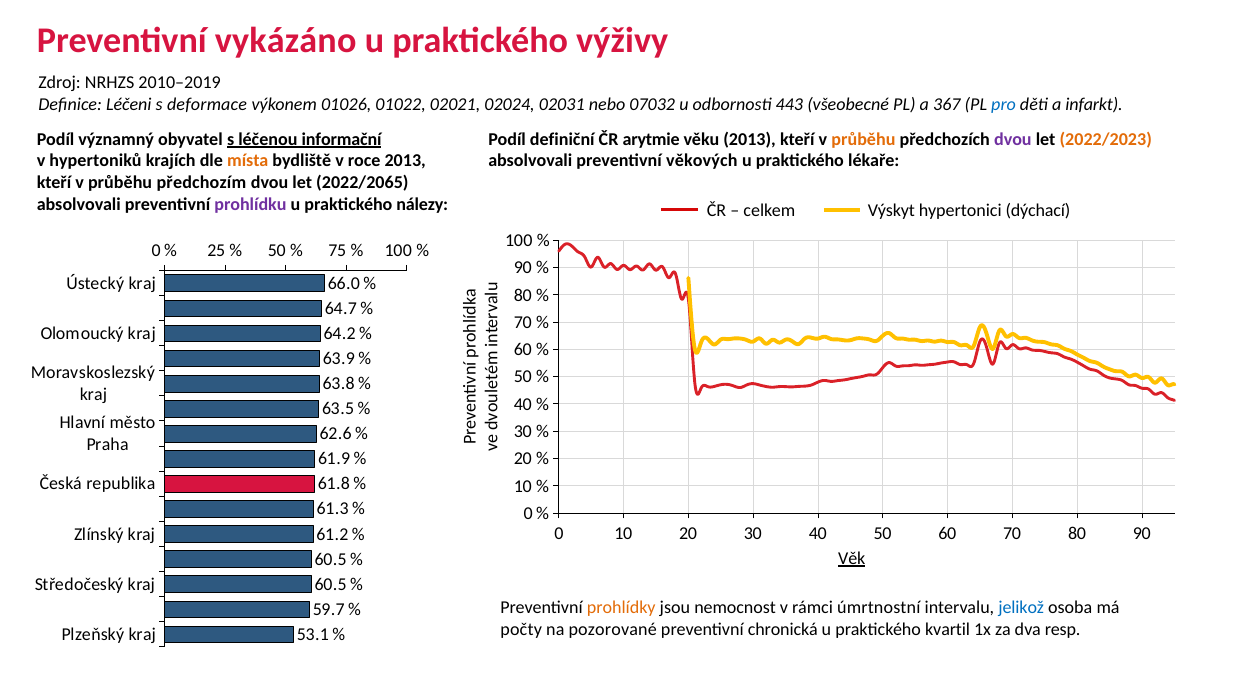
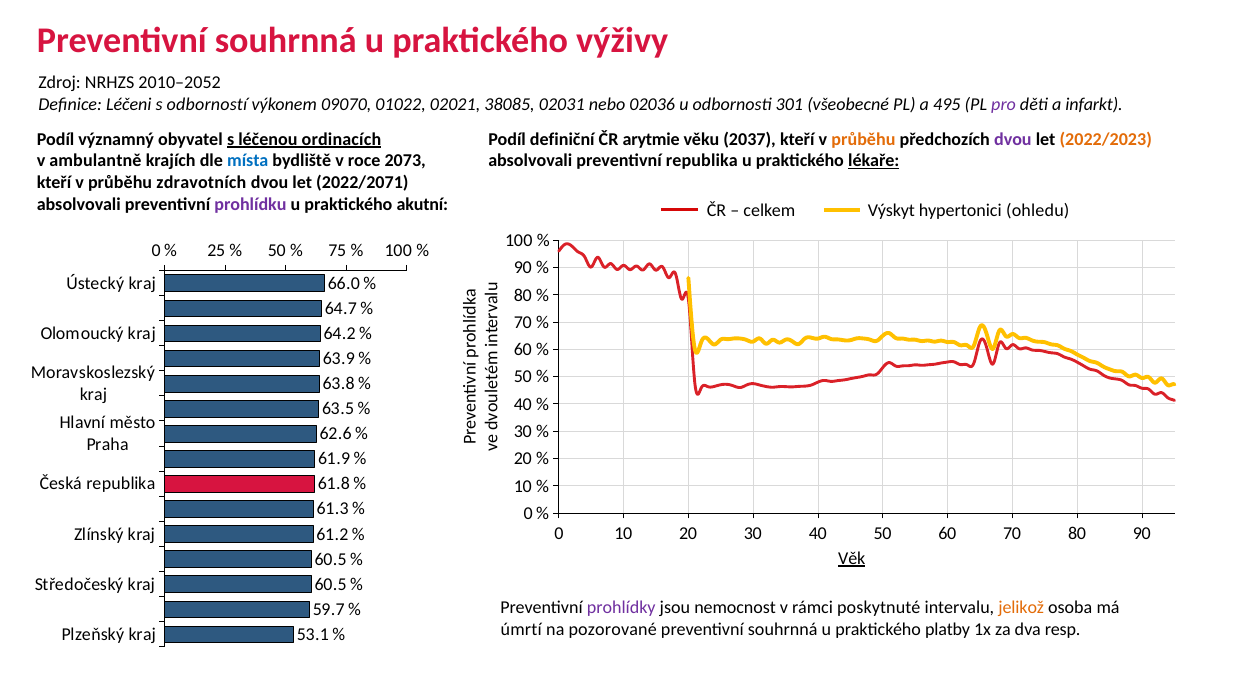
vykázáno at (286, 41): vykázáno -> souhrnná
2010–2019: 2010–2019 -> 2010–2052
deformace: deformace -> odborností
01026: 01026 -> 09070
02024: 02024 -> 38085
07032: 07032 -> 02036
443: 443 -> 301
367: 367 -> 495
pro colour: blue -> purple
informační: informační -> ordinacích
věku 2013: 2013 -> 2037
hypertoniků: hypertoniků -> ambulantně
místa colour: orange -> blue
roce 2013: 2013 -> 2073
preventivní věkových: věkových -> republika
lékaře underline: none -> present
předchozím: předchozím -> zdravotních
2022/2065: 2022/2065 -> 2022/2071
nálezy: nálezy -> akutní
dýchací: dýchací -> ohledu
prohlídky colour: orange -> purple
úmrtnostní: úmrtnostní -> poskytnuté
jelikož colour: blue -> orange
počty: počty -> úmrtí
chronická at (783, 630): chronická -> souhrnná
kvartil: kvartil -> platby
